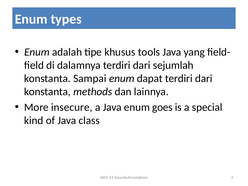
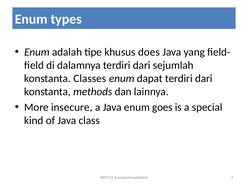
tools: tools -> does
Sampai: Sampai -> Classes
